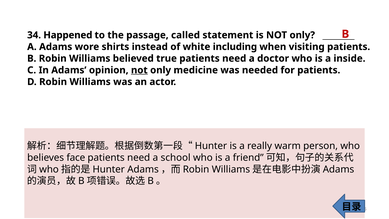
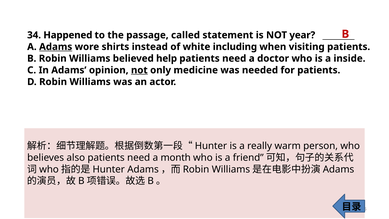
is NOT only: only -> year
Adams at (56, 47) underline: none -> present
true: true -> help
face: face -> also
school: school -> month
